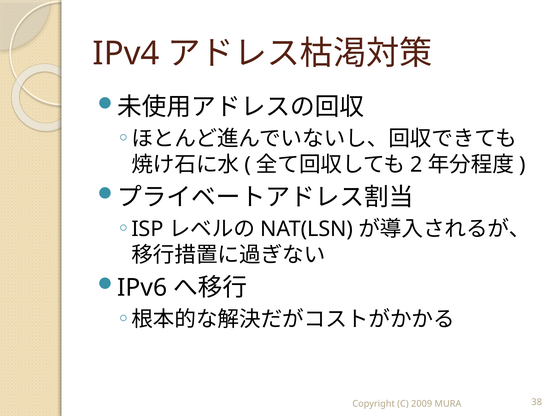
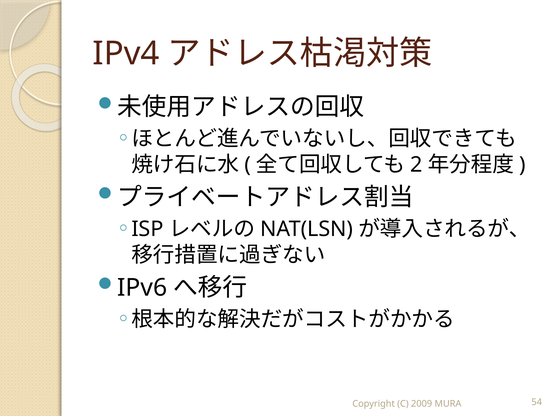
38: 38 -> 54
